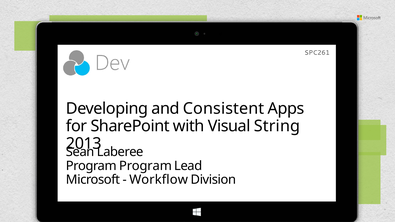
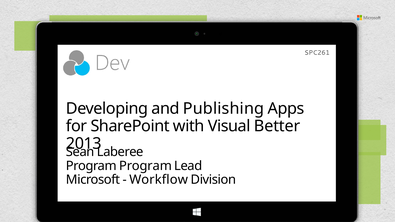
Consistent: Consistent -> Publishing
String: String -> Better
